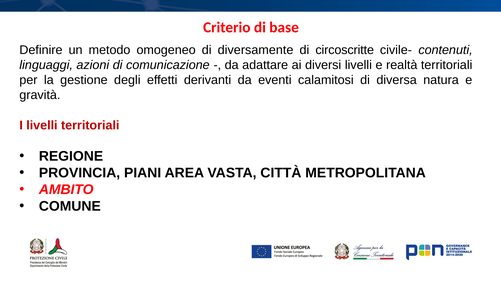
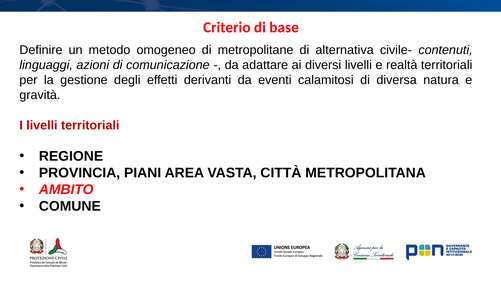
diversamente: diversamente -> metropolitane
circoscritte: circoscritte -> alternativa
